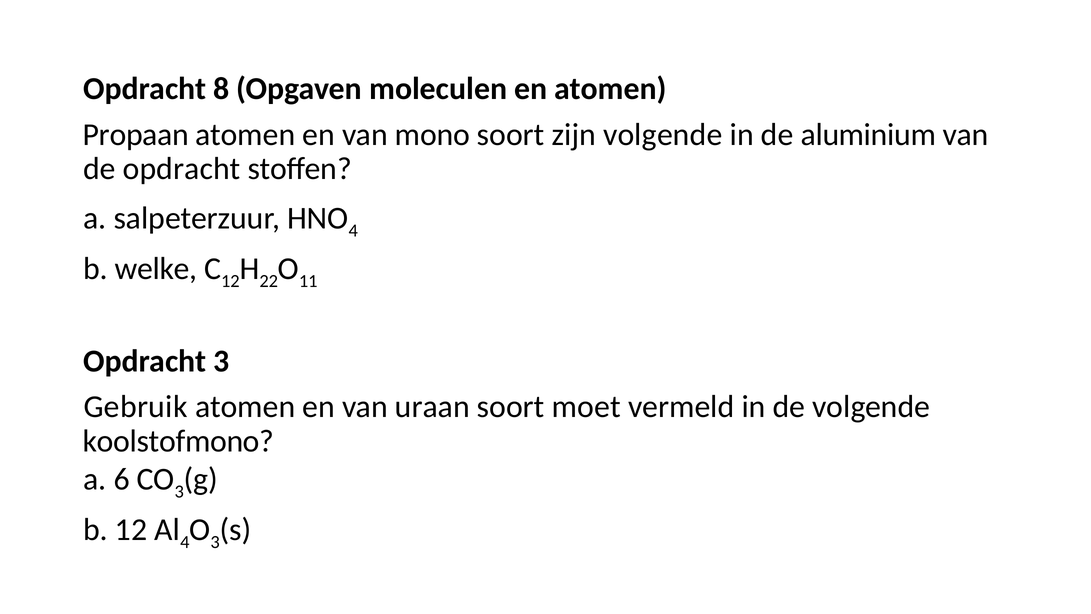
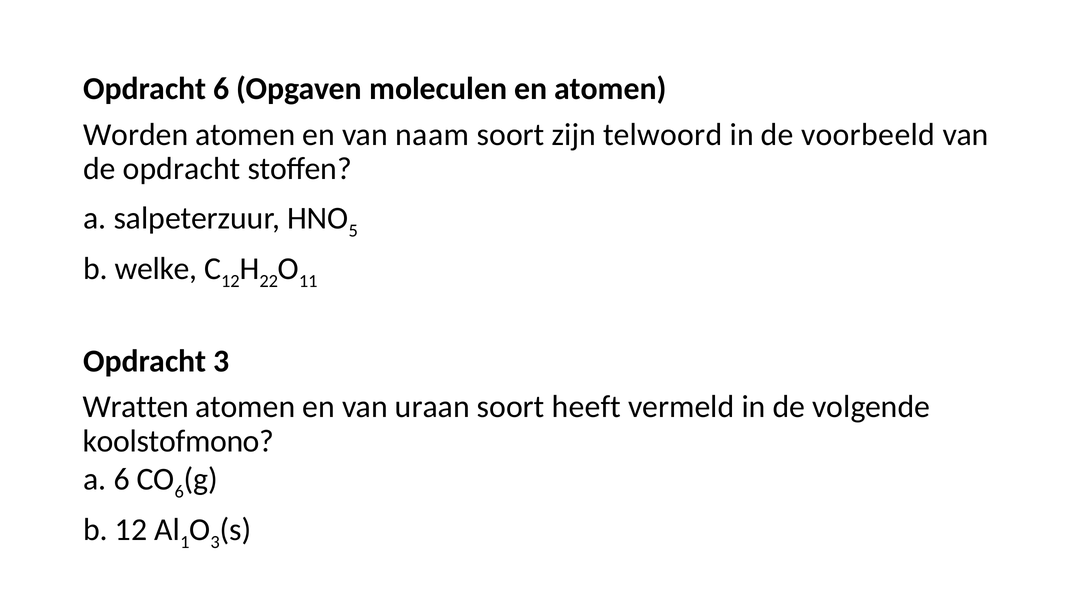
Opdracht 8: 8 -> 6
Propaan: Propaan -> Worden
mono: mono -> naam
zijn volgende: volgende -> telwoord
aluminium: aluminium -> voorbeeld
4 at (353, 231): 4 -> 5
Gebruik: Gebruik -> Wratten
moet: moet -> heeft
3 at (179, 491): 3 -> 6
4 at (185, 542): 4 -> 1
